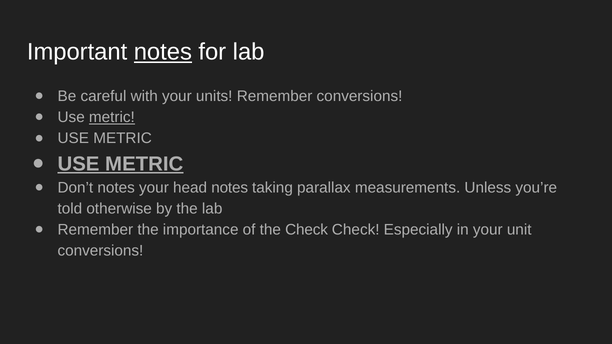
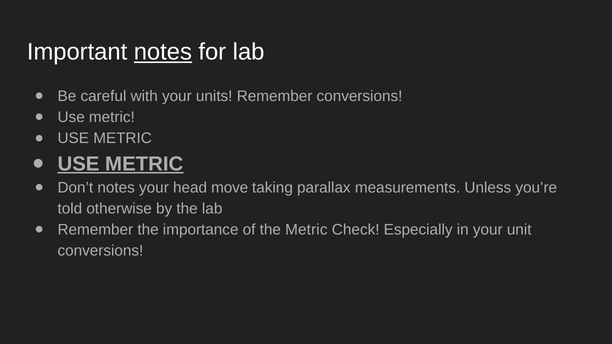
metric at (112, 117) underline: present -> none
head notes: notes -> move
the Check: Check -> Metric
